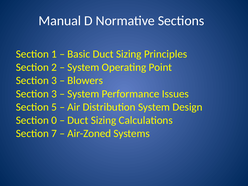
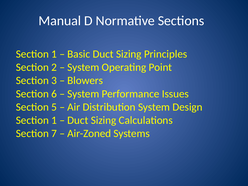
3 at (54, 94): 3 -> 6
0 at (54, 120): 0 -> 1
